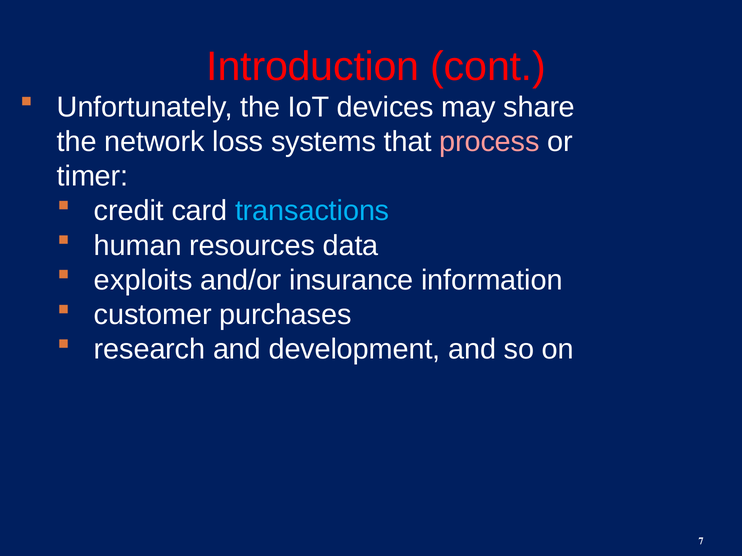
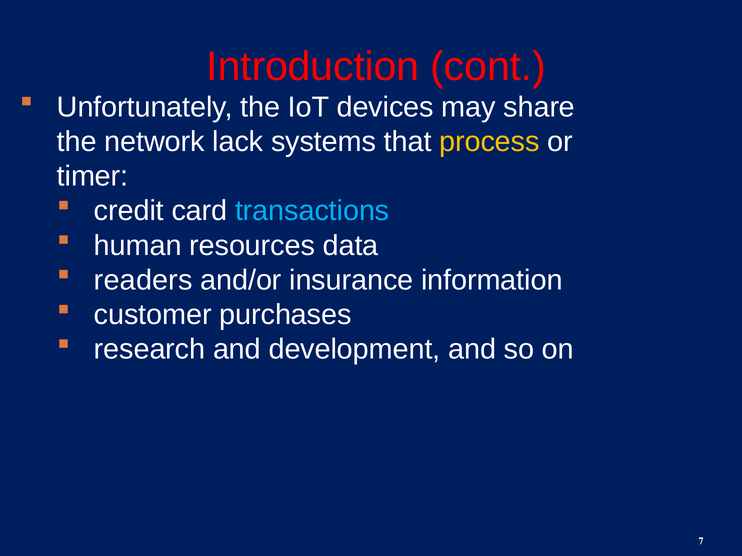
loss: loss -> lack
process colour: pink -> yellow
exploits: exploits -> readers
